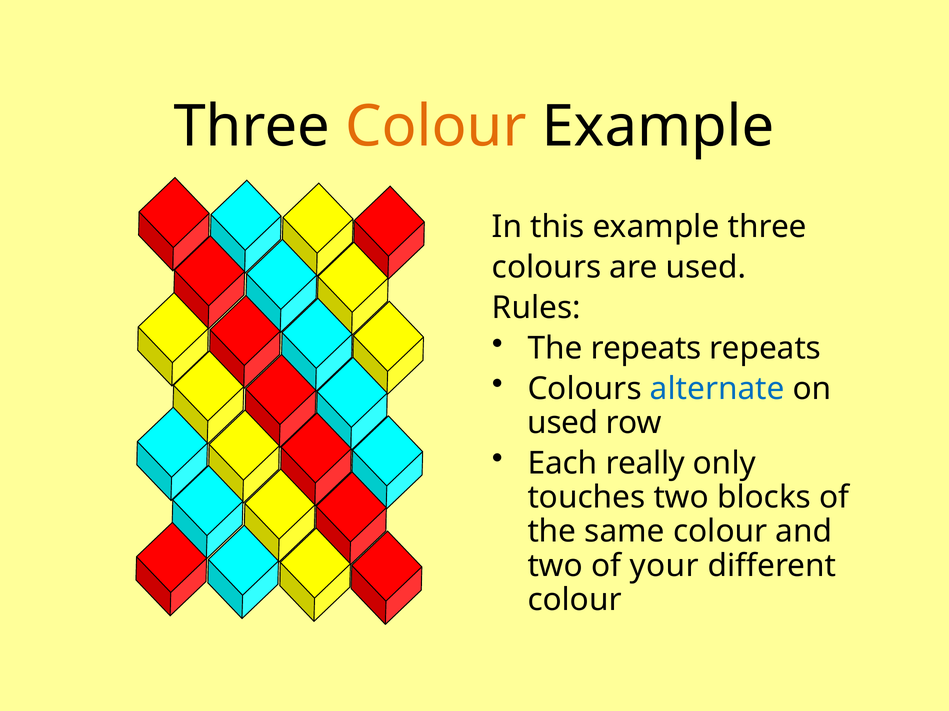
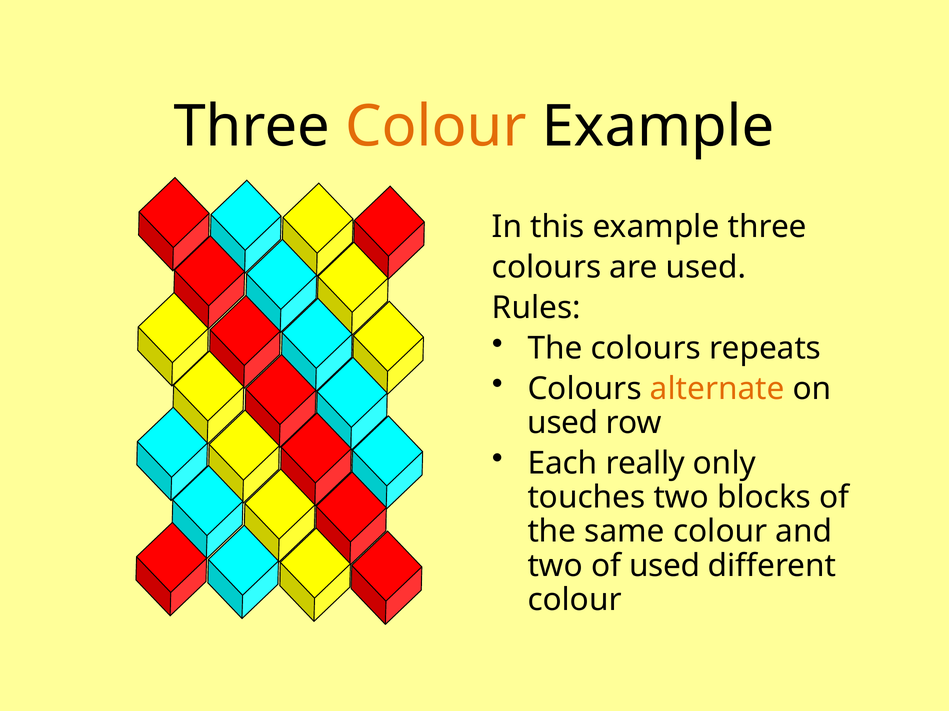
The repeats: repeats -> colours
alternate colour: blue -> orange
of your: your -> used
